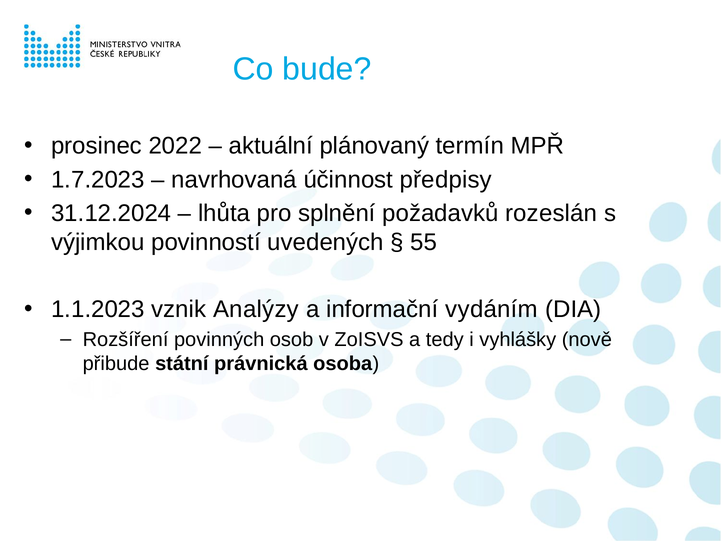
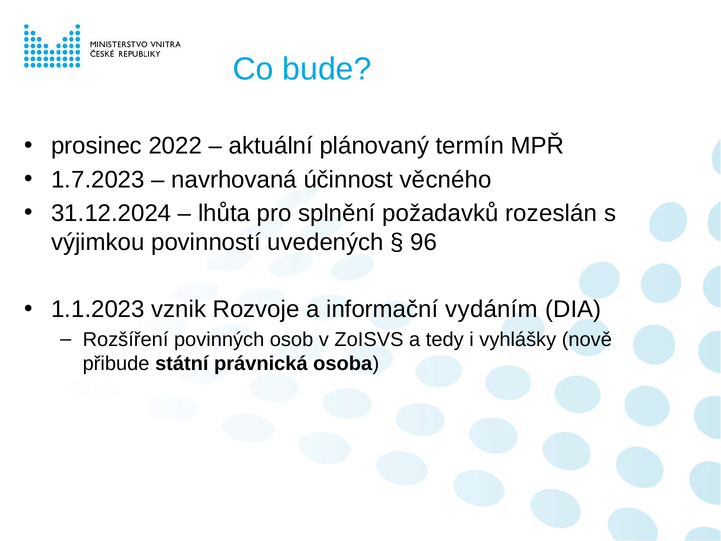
předpisy: předpisy -> věcného
55: 55 -> 96
Analýzy: Analýzy -> Rozvoje
